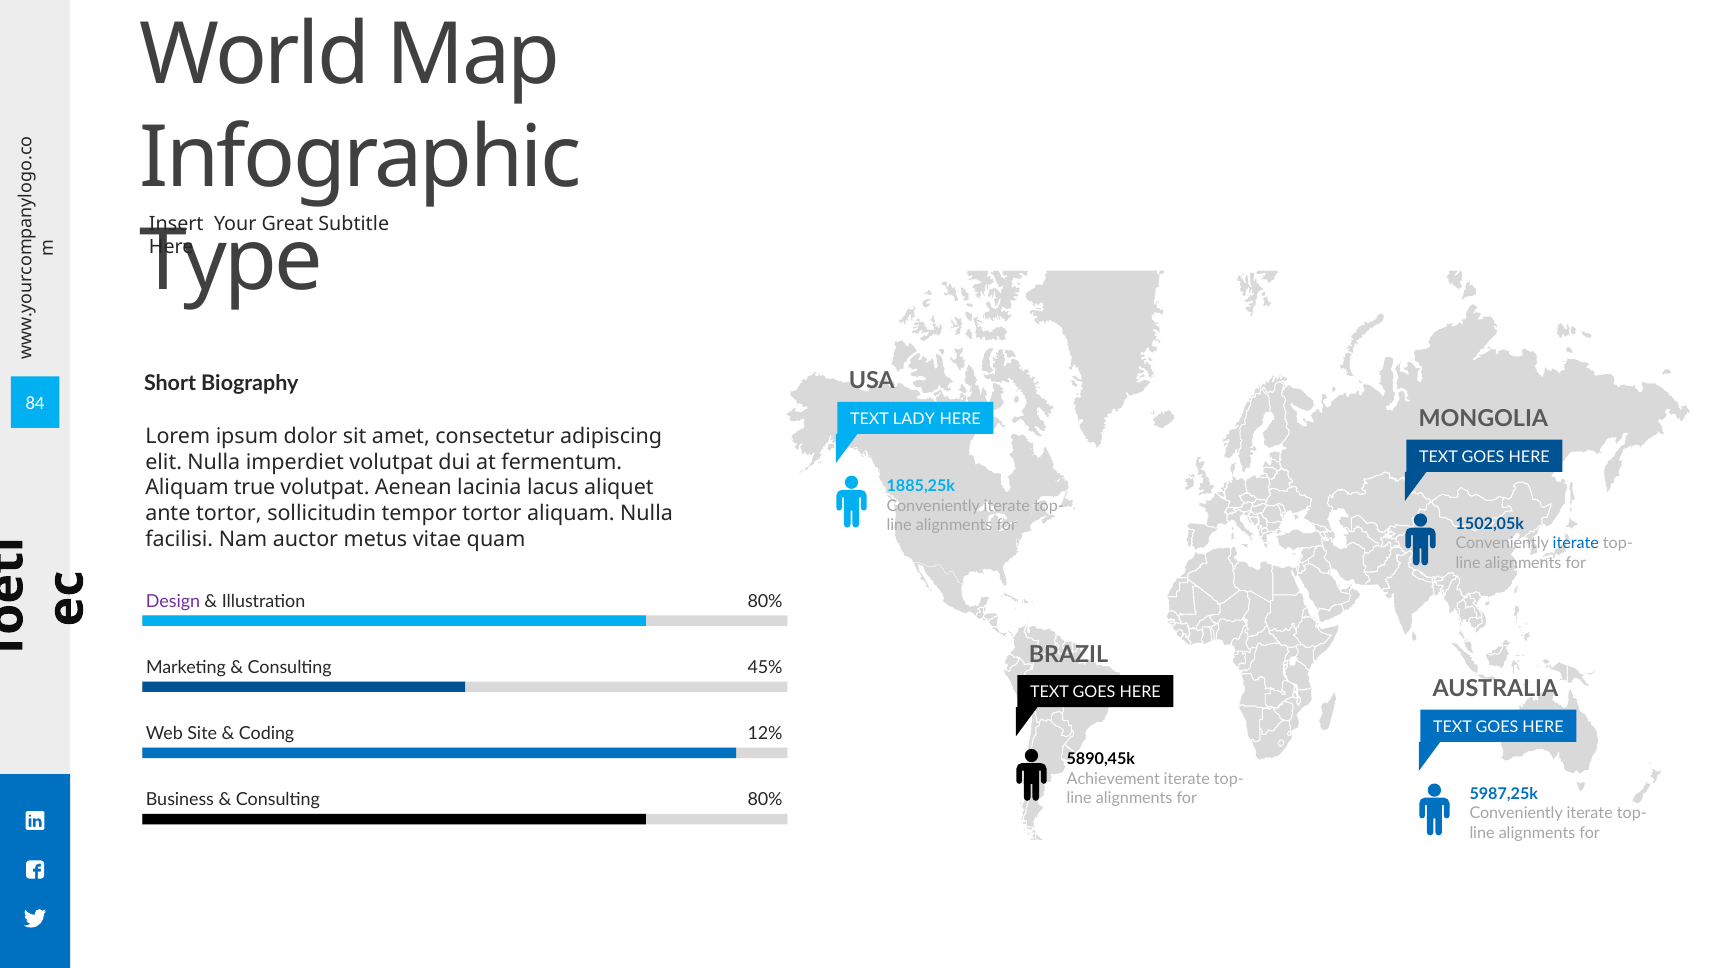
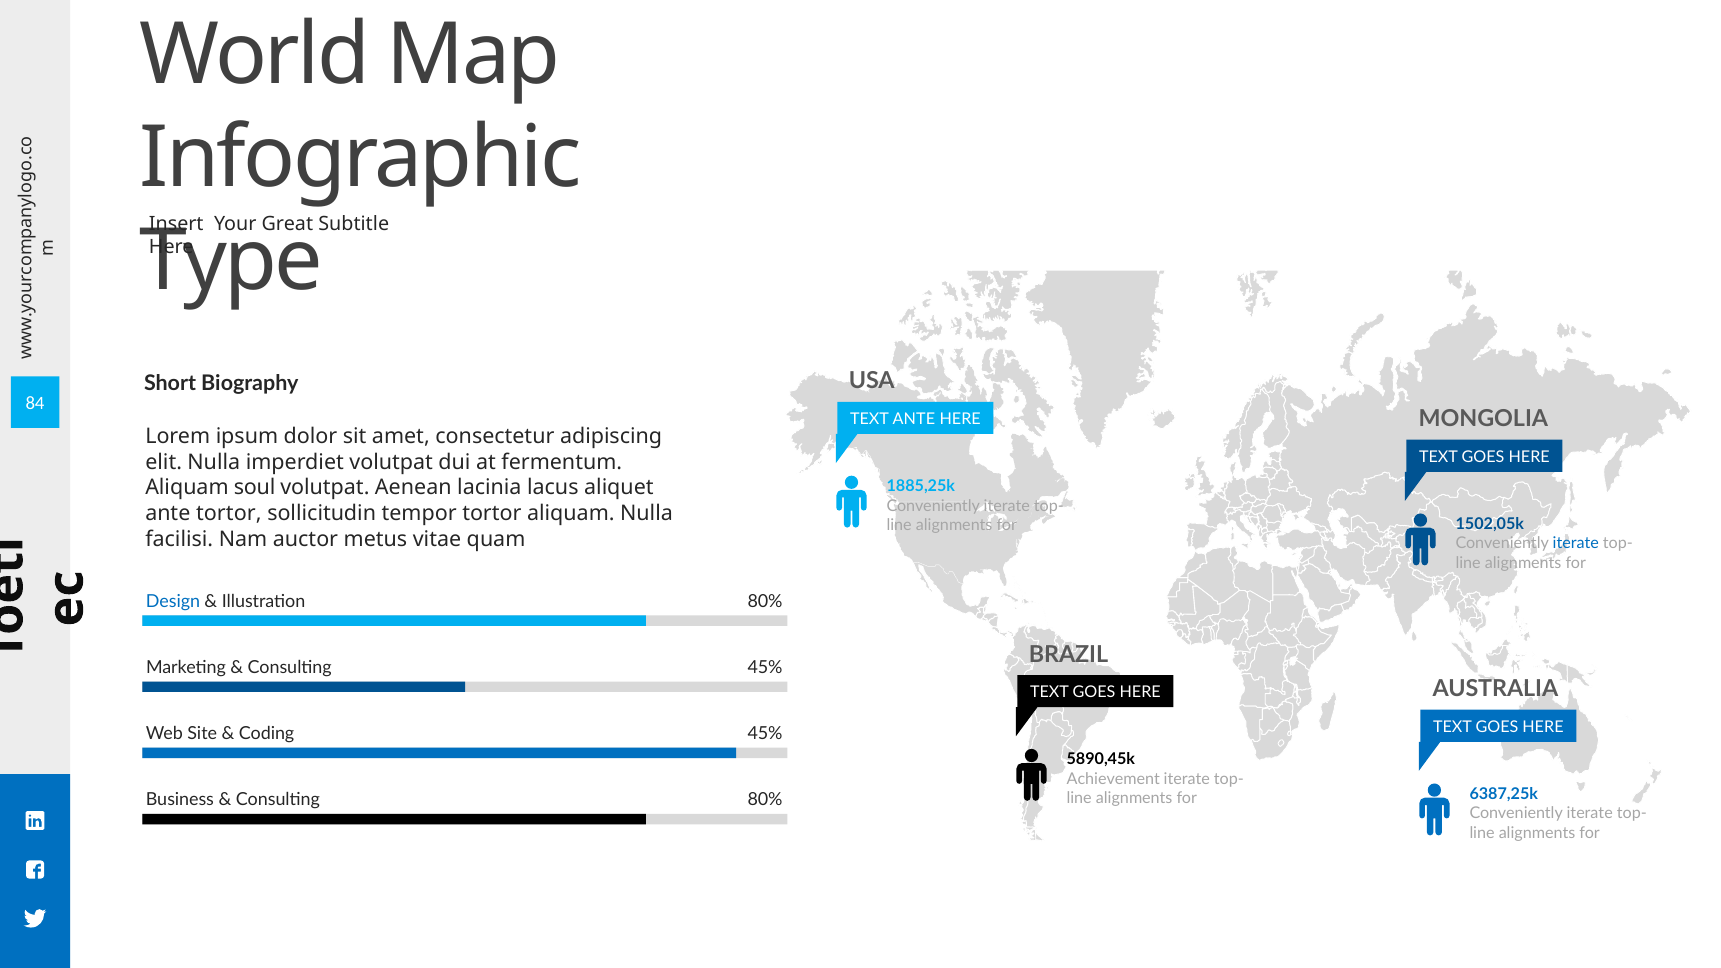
TEXT LADY: LADY -> ANTE
true: true -> soul
Design colour: purple -> blue
Coding 12%: 12% -> 45%
5987,25k: 5987,25k -> 6387,25k
